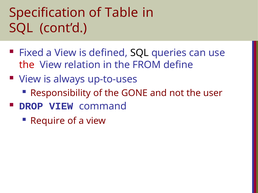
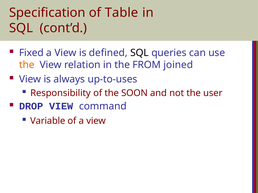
the at (27, 65) colour: red -> orange
define: define -> joined
GONE: GONE -> SOON
Require: Require -> Variable
